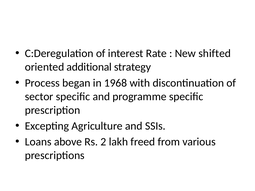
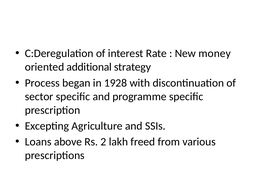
shifted: shifted -> money
1968: 1968 -> 1928
